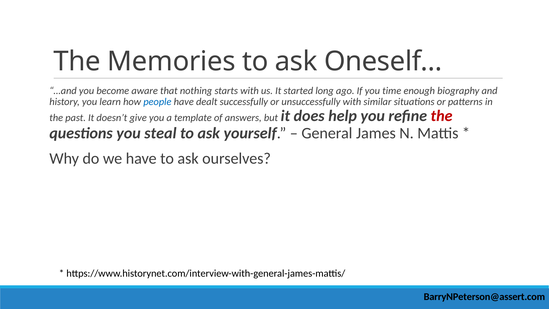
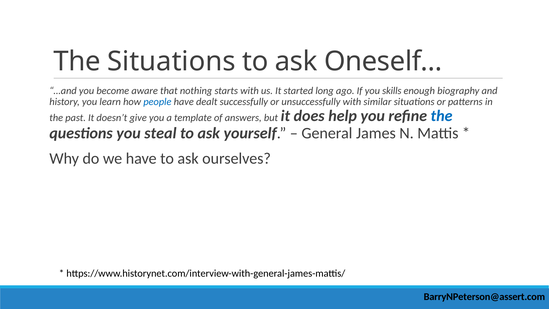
The Memories: Memories -> Situations
time: time -> skills
the at (442, 116) colour: red -> blue
